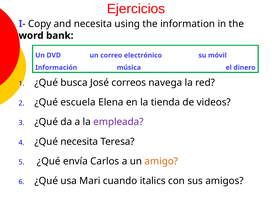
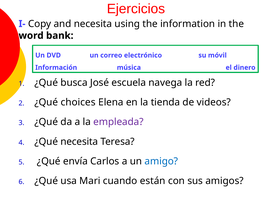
correos: correos -> escuela
escuela: escuela -> choices
amigo colour: orange -> blue
italics: italics -> están
